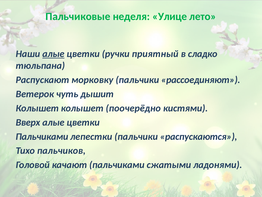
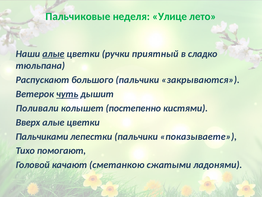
морковку: морковку -> большого
рассоединяют: рассоединяют -> закрываются
чуть underline: none -> present
Колышет at (37, 108): Колышет -> Поливали
поочерёдно: поочерёдно -> постепенно
распускаются: распускаются -> показываете
пальчиков: пальчиков -> помогают
качают пальчиками: пальчиками -> сметанкою
